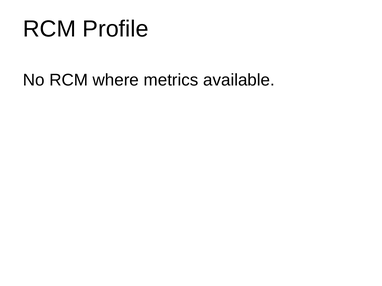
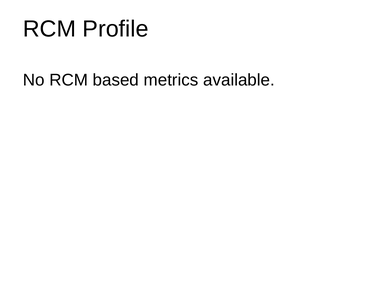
where: where -> based
